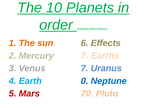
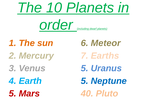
Effects: Effects -> Meteor
Venus 7: 7 -> 5
Earth 0: 0 -> 5
70: 70 -> 40
